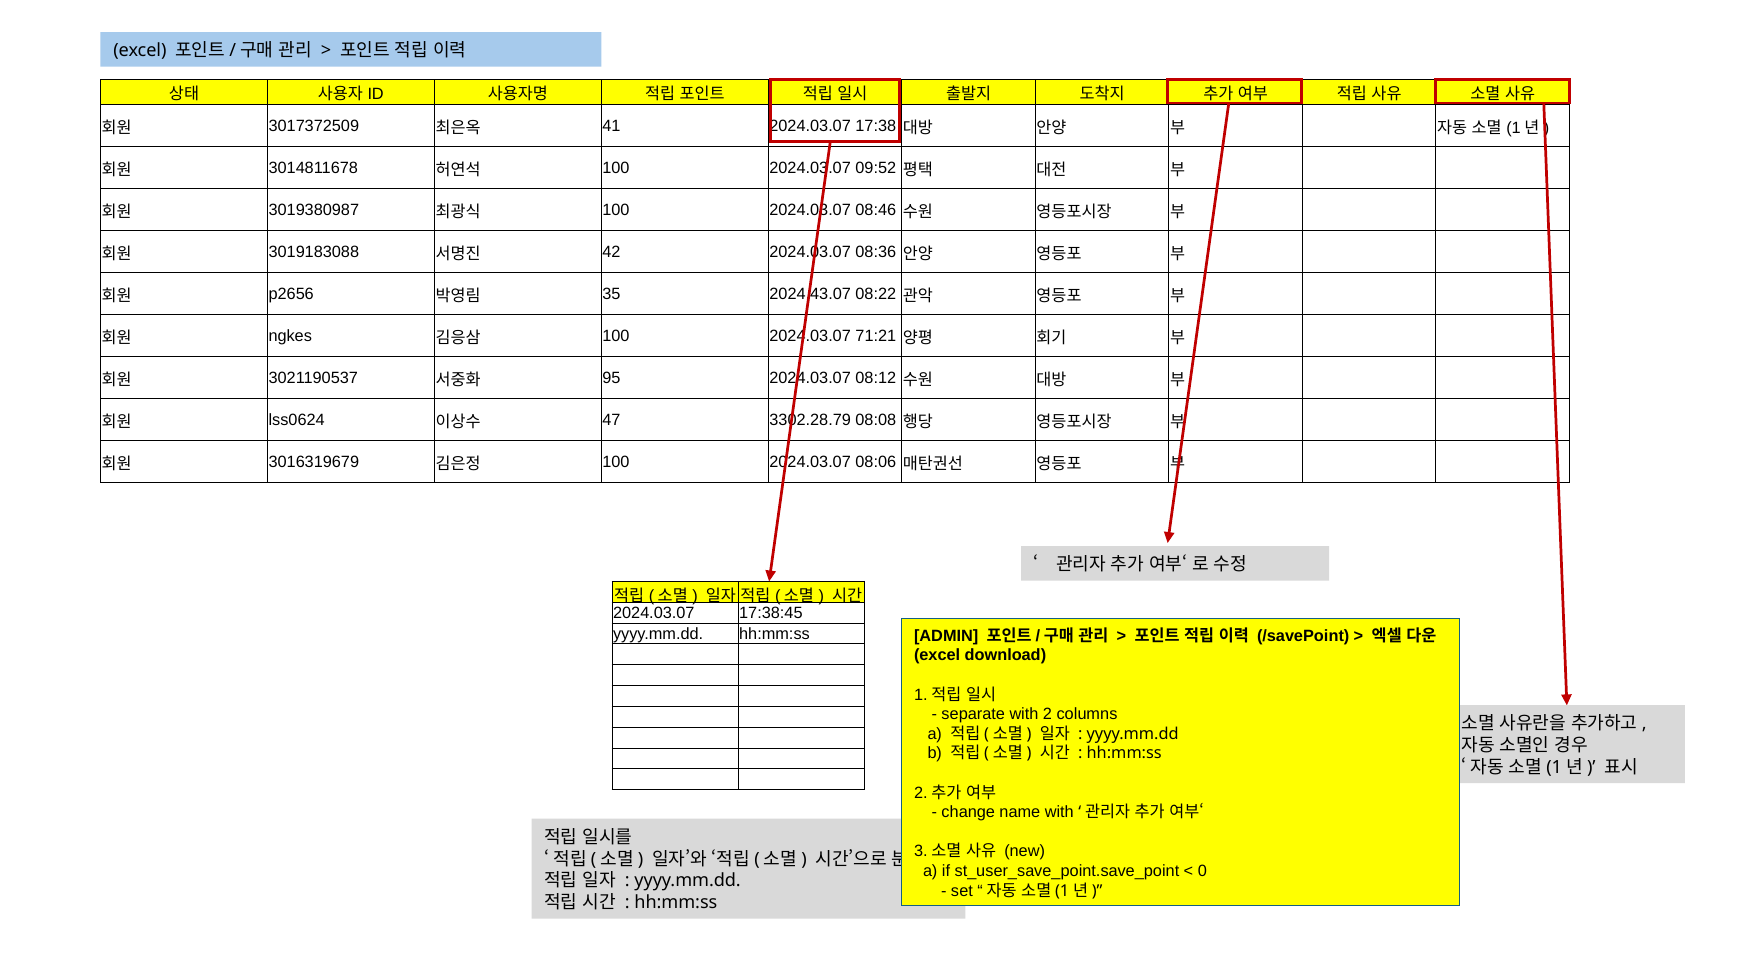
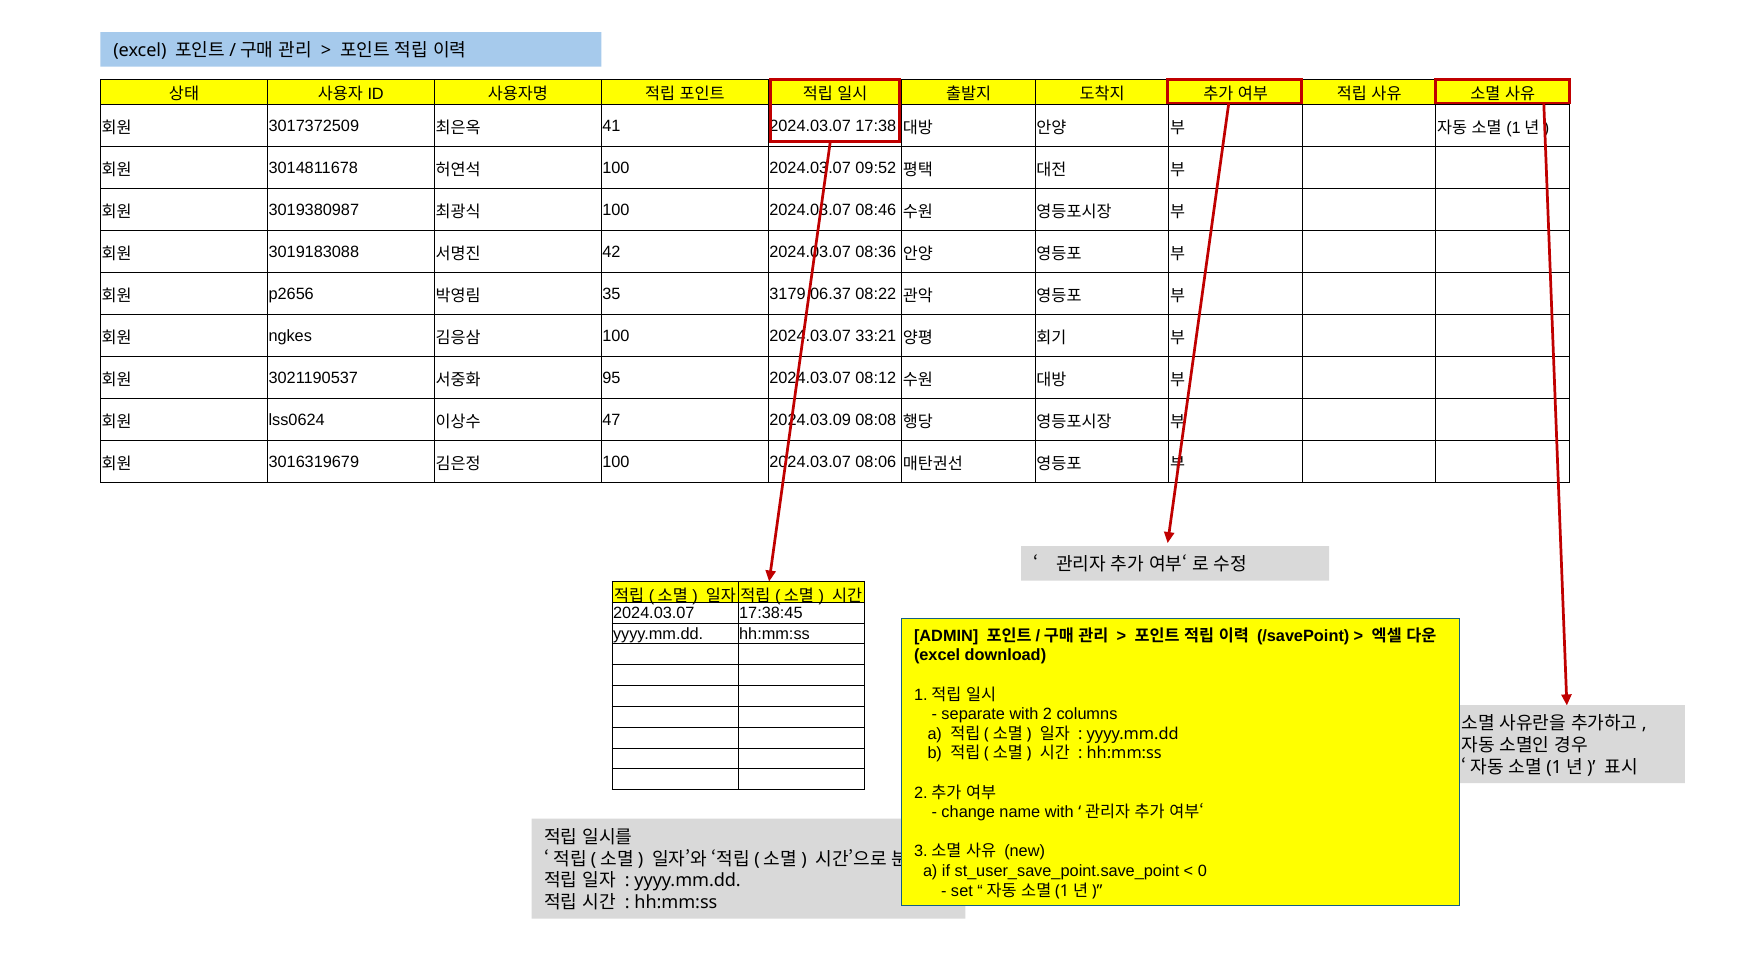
2024.43.07: 2024.43.07 -> 3179.06.37
71:21: 71:21 -> 33:21
3302.28.79: 3302.28.79 -> 2024.03.09
